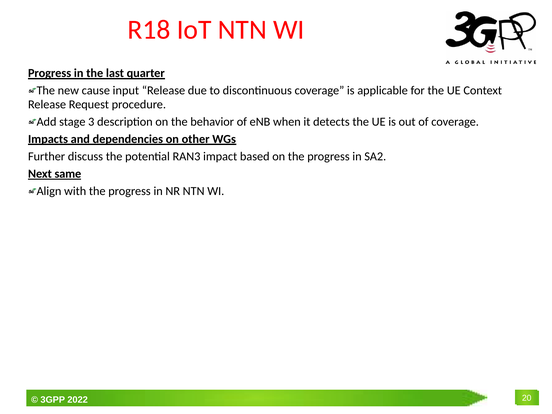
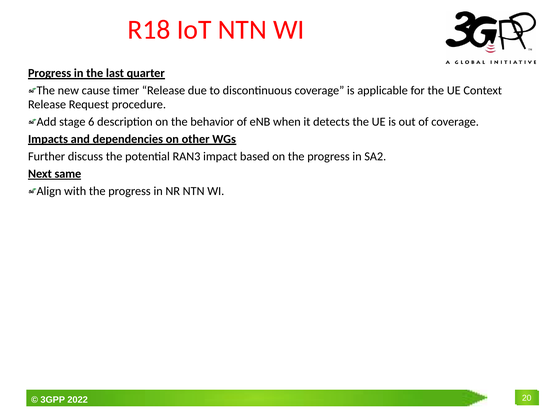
input: input -> timer
3: 3 -> 6
